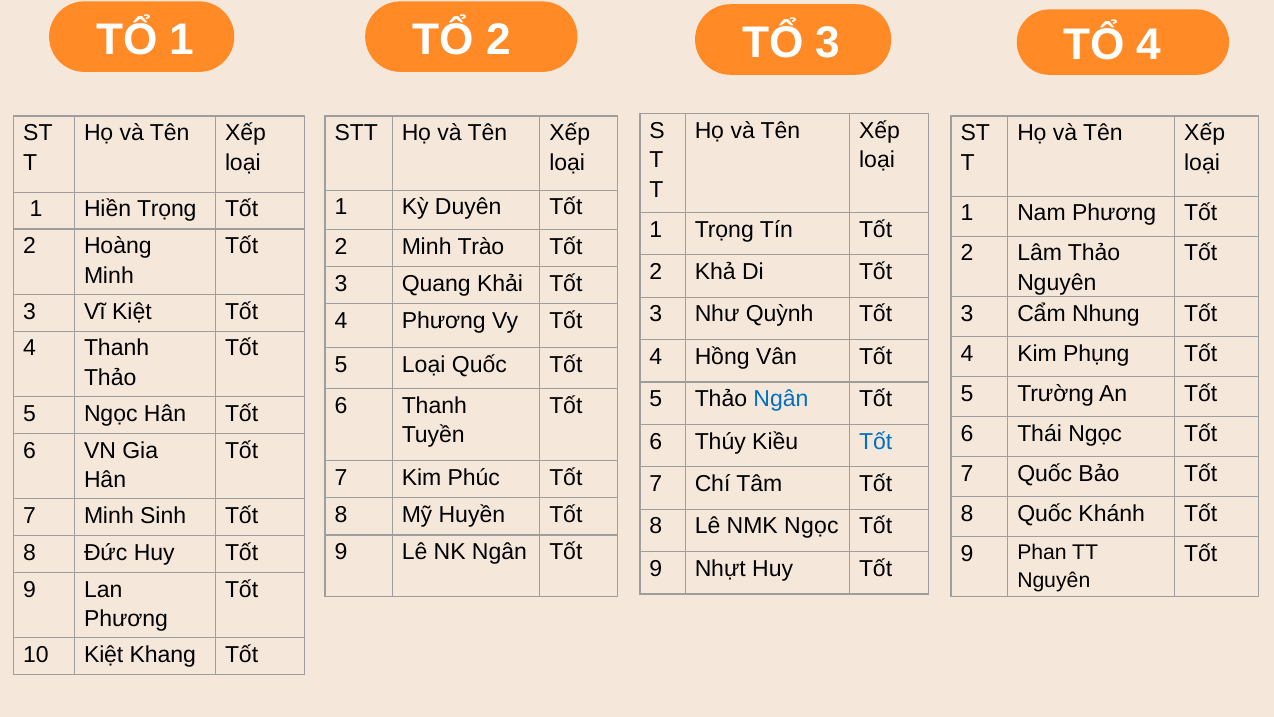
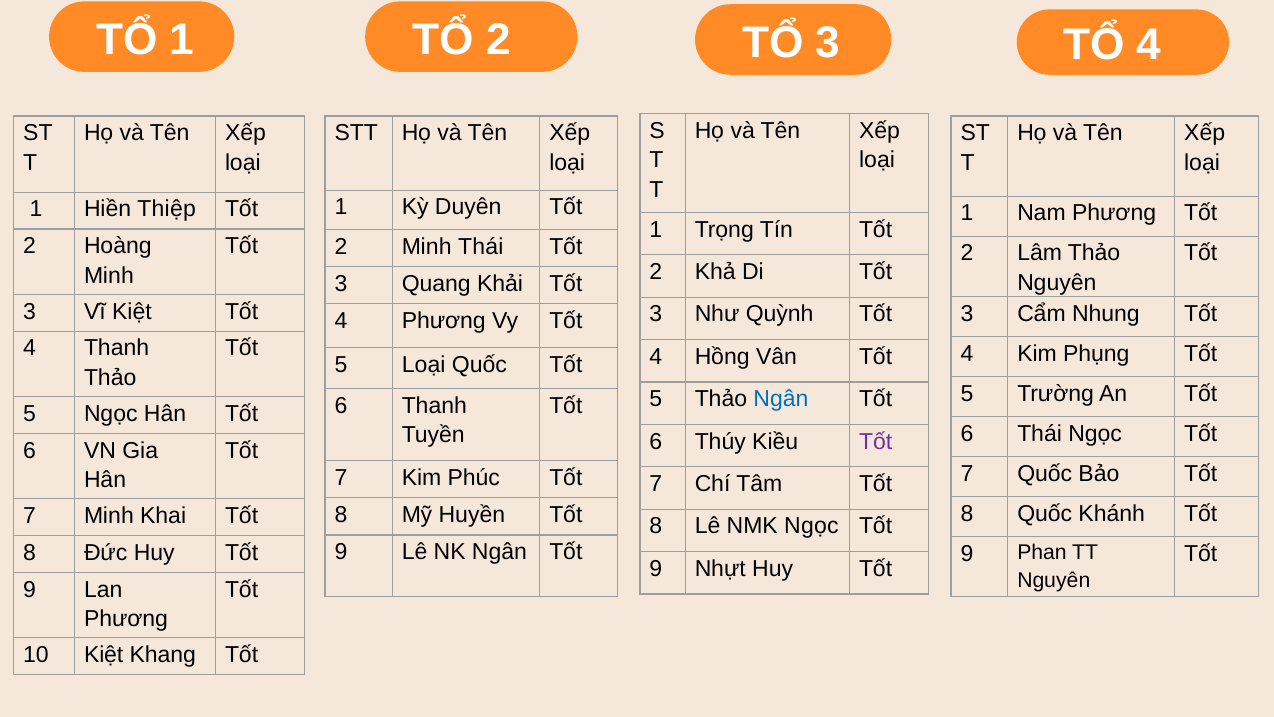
Hiền Trọng: Trọng -> Thiệp
Minh Trào: Trào -> Thái
Tốt at (876, 441) colour: blue -> purple
Sinh: Sinh -> Khai
